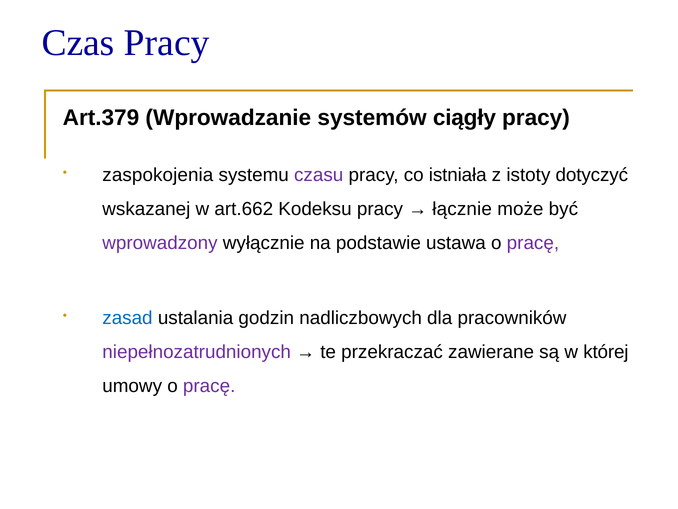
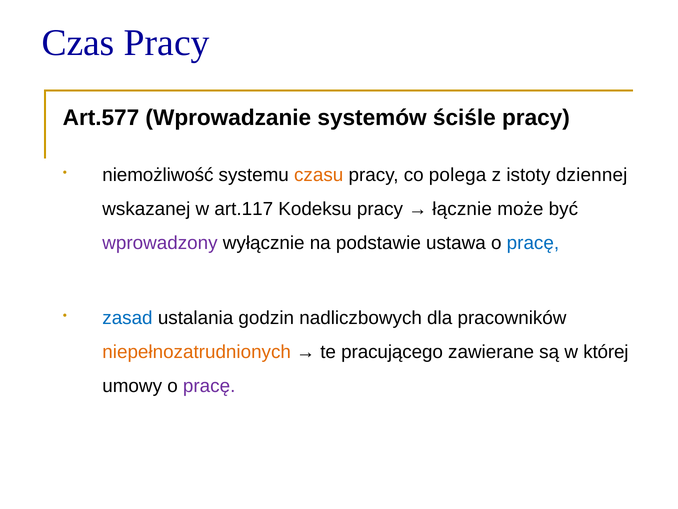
Art.379: Art.379 -> Art.577
ciągły: ciągły -> ściśle
zaspokojenia: zaspokojenia -> niemożliwość
czasu colour: purple -> orange
istniała: istniała -> polega
dotyczyć: dotyczyć -> dziennej
art.662: art.662 -> art.117
pracę at (533, 243) colour: purple -> blue
niepełnozatrudnionych colour: purple -> orange
przekraczać: przekraczać -> pracującego
